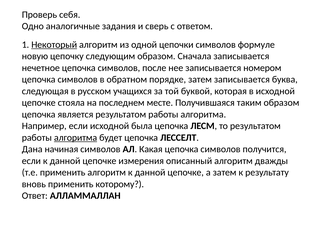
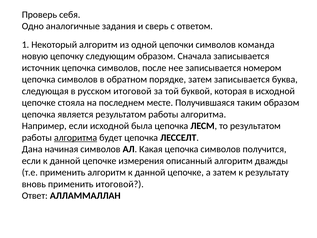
Некоторый underline: present -> none
формуле: формуле -> команда
нечетное: нечетное -> источник
русском учащихся: учащихся -> итоговой
применить которому: которому -> итоговой
